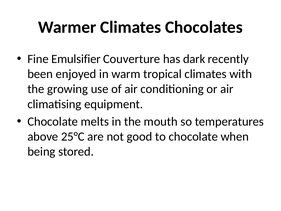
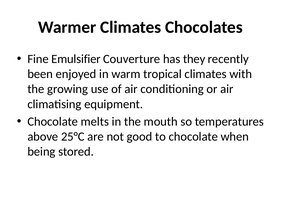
dark: dark -> they
